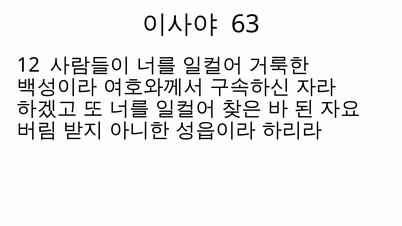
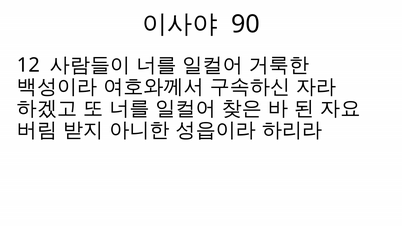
63: 63 -> 90
